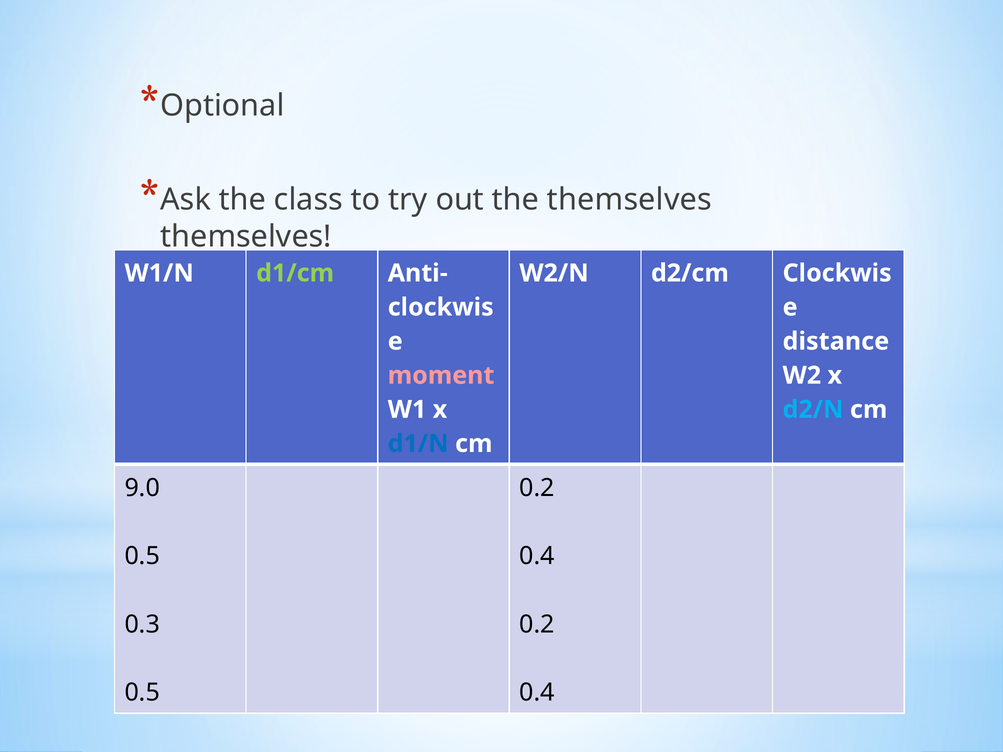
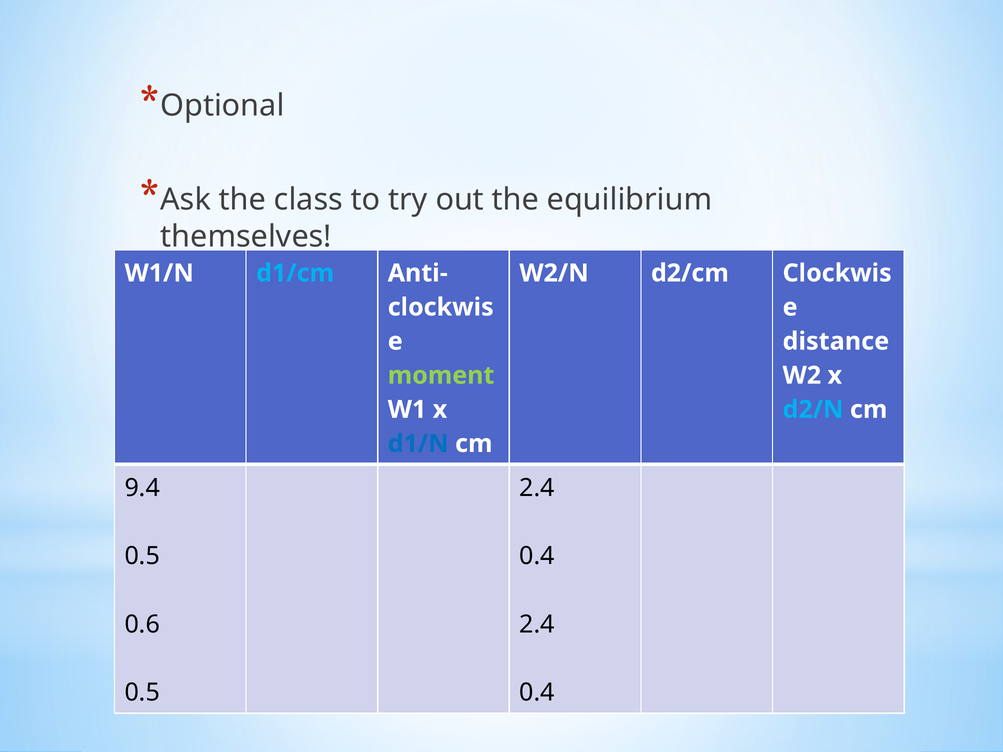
the themselves: themselves -> equilibrium
d1/cm colour: light green -> light blue
moment colour: pink -> light green
9.0: 9.0 -> 9.4
0.2 at (537, 488): 0.2 -> 2.4
0.3: 0.3 -> 0.6
0.2 at (537, 624): 0.2 -> 2.4
